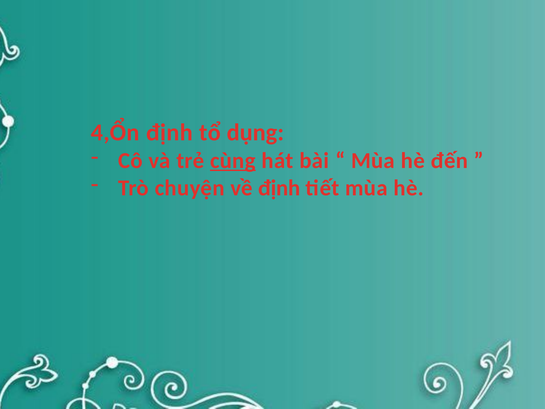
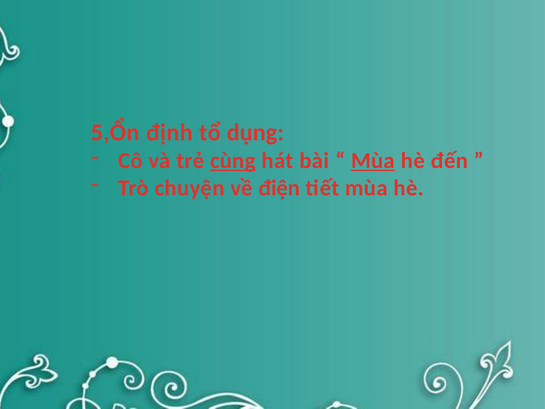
4,Ổn: 4,Ổn -> 5,Ổn
Mùa at (373, 161) underline: none -> present
về định: định -> điện
